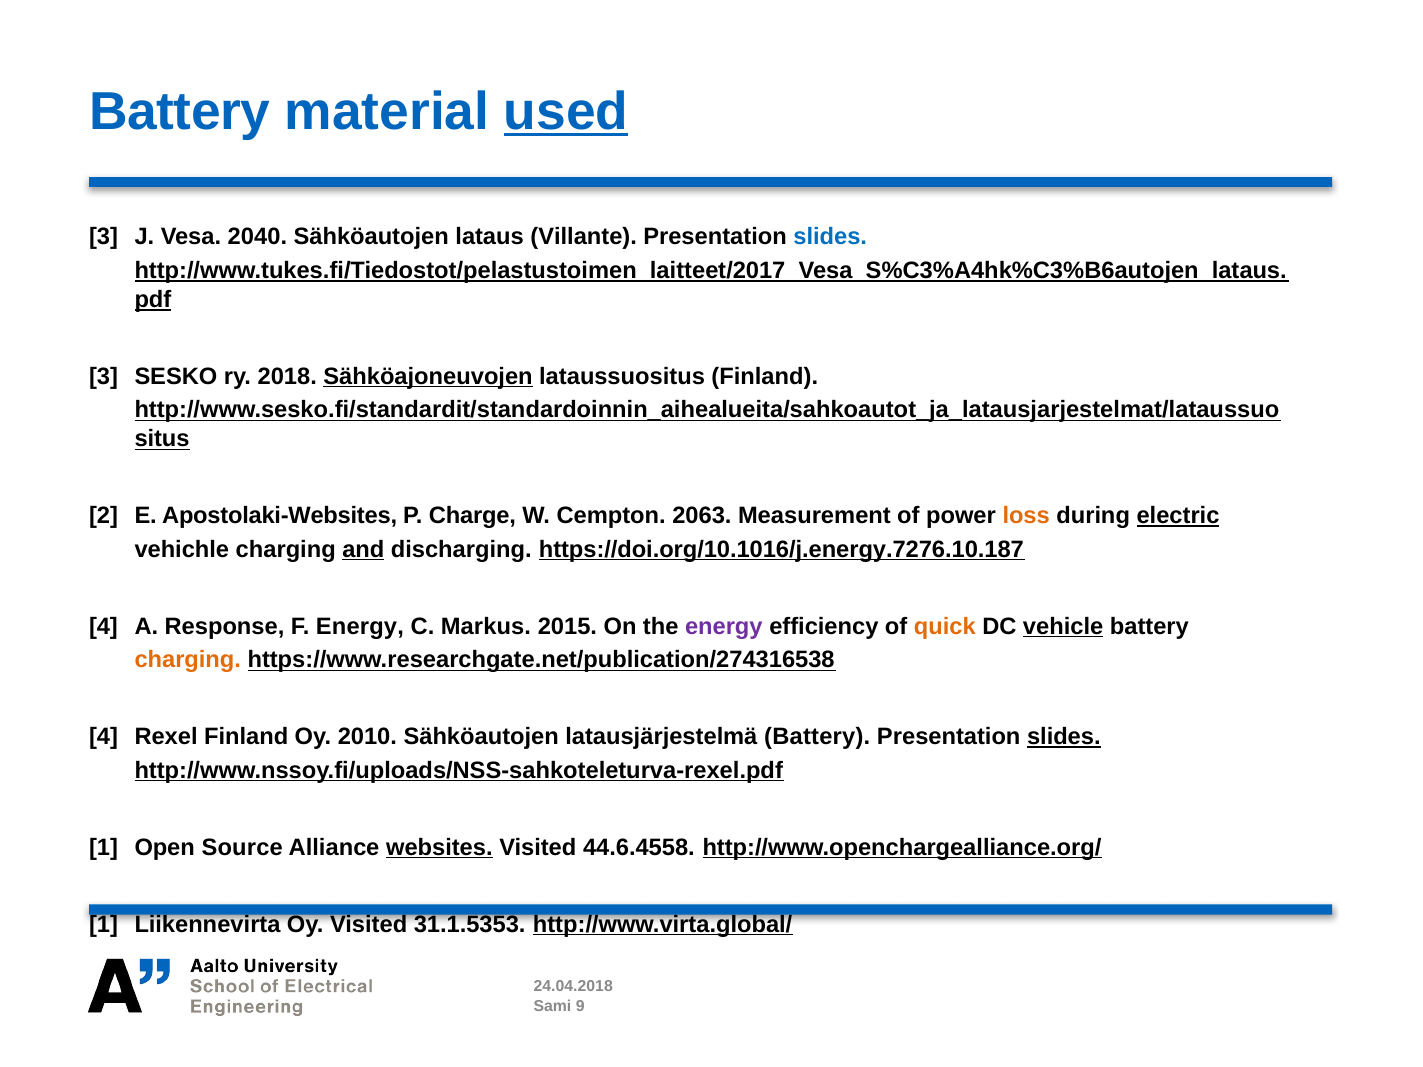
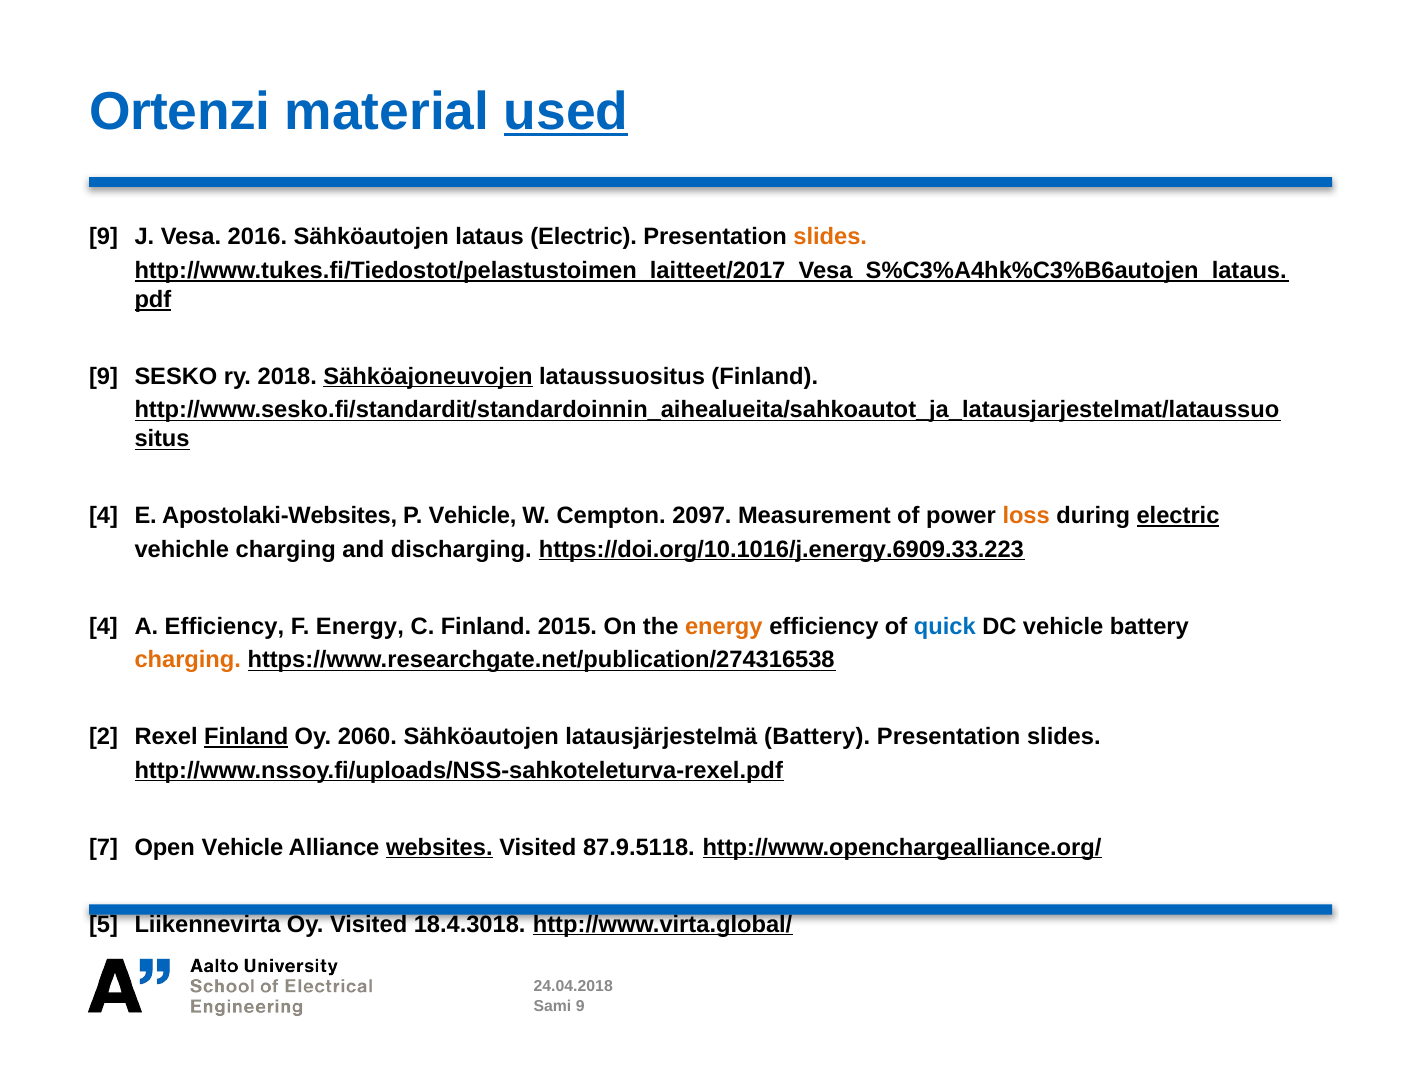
Battery at (180, 112): Battery -> Ortenzi
3 at (103, 237): 3 -> 9
2040: 2040 -> 2016
lataus Villante: Villante -> Electric
slides at (830, 237) colour: blue -> orange
3 at (103, 377): 3 -> 9
2 at (103, 516): 2 -> 4
P Charge: Charge -> Vehicle
2063: 2063 -> 2097
and underline: present -> none
https://doi.org/10.1016/j.energy.7276.10.187: https://doi.org/10.1016/j.energy.7276.10.187 -> https://doi.org/10.1016/j.energy.6909.33.223
A Response: Response -> Efficiency
C Markus: Markus -> Finland
energy at (724, 626) colour: purple -> orange
quick colour: orange -> blue
vehicle at (1063, 626) underline: present -> none
4 at (103, 737): 4 -> 2
Finland at (246, 737) underline: none -> present
2010: 2010 -> 2060
slides at (1064, 737) underline: present -> none
1 at (103, 848): 1 -> 7
Open Source: Source -> Vehicle
44.6.4558: 44.6.4558 -> 87.9.5118
1 at (103, 924): 1 -> 5
31.1.5353: 31.1.5353 -> 18.4.3018
